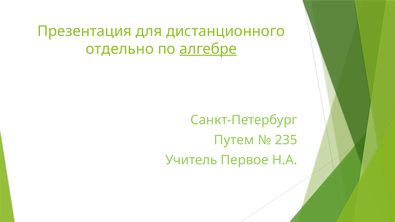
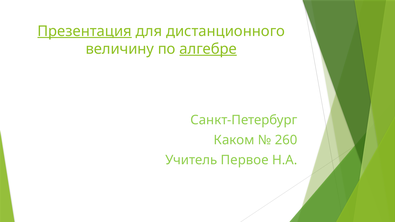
Презентация underline: none -> present
отдельно: отдельно -> величину
Путем: Путем -> Каком
235: 235 -> 260
